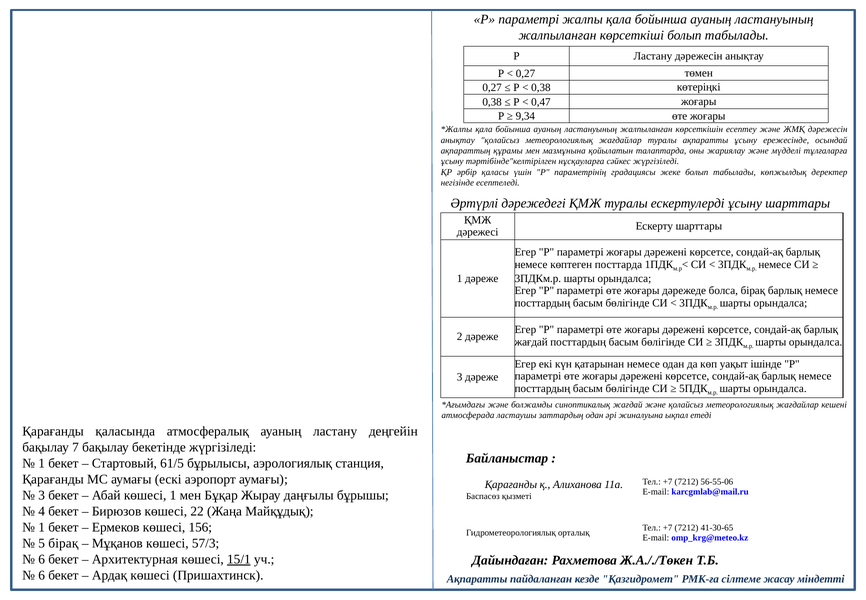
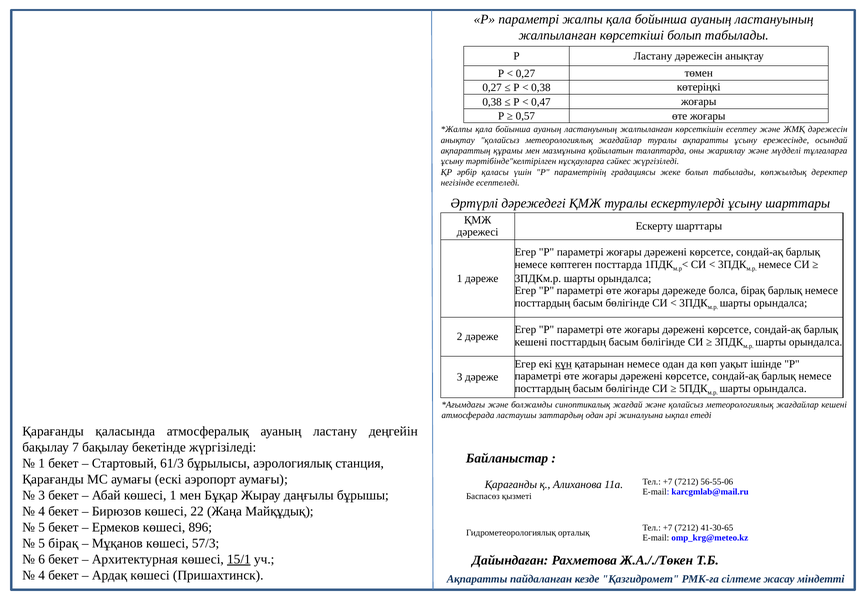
9,34: 9,34 -> 0,57
жағдай at (531, 342): жағдай -> кешені
күн underline: none -> present
61/5: 61/5 -> 61/3
1 at (42, 527): 1 -> 5
156: 156 -> 896
6 at (42, 575): 6 -> 4
